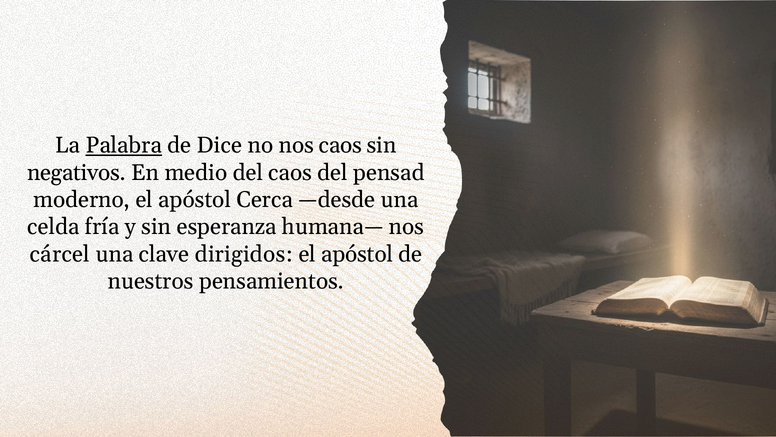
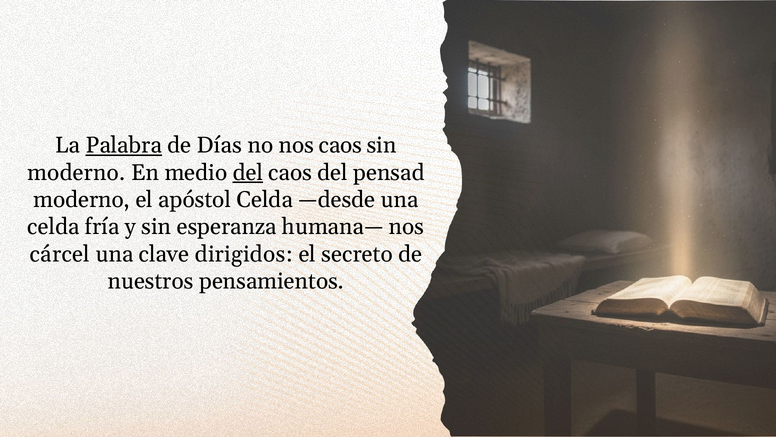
Dice: Dice -> Días
negativos at (76, 172): negativos -> moderno
del at (248, 172) underline: none -> present
apóstol Cerca: Cerca -> Celda
apóstol at (357, 254): apóstol -> secreto
